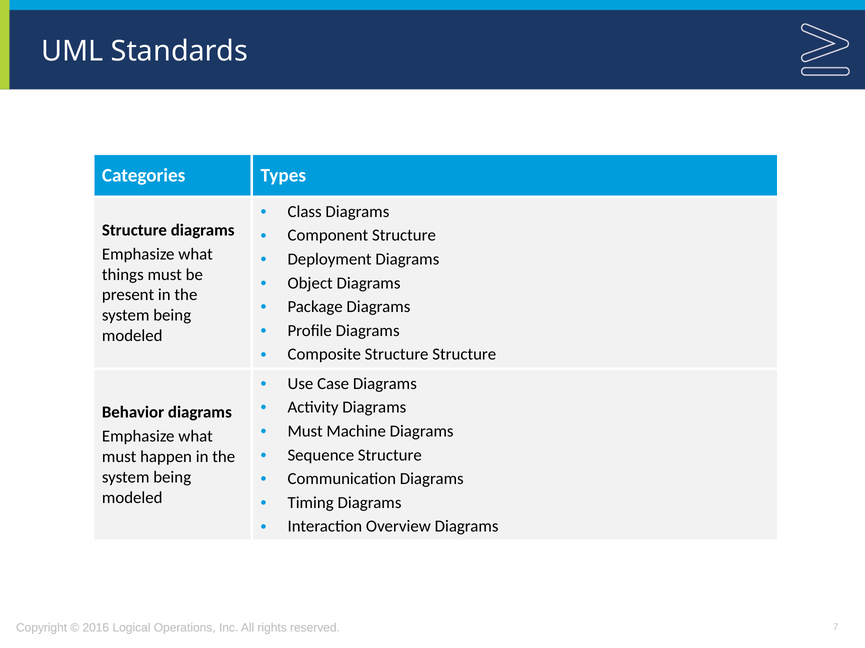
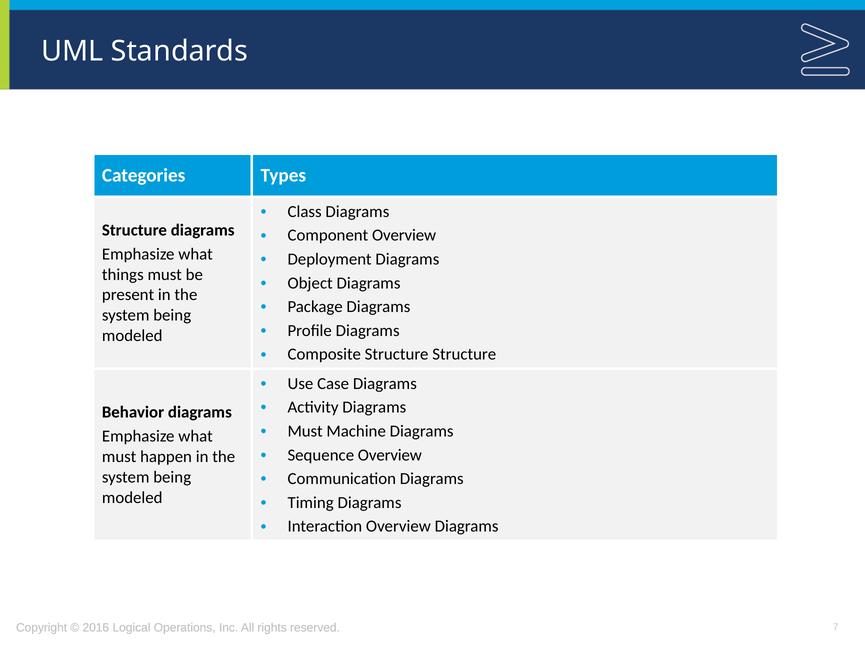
Component Structure: Structure -> Overview
Sequence Structure: Structure -> Overview
